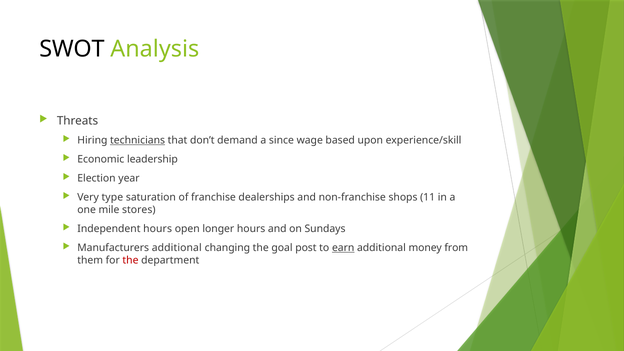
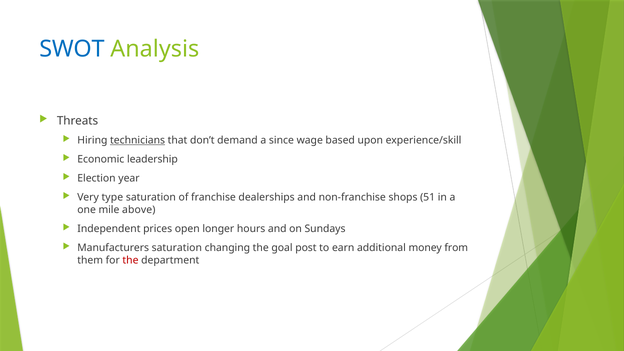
SWOT colour: black -> blue
11: 11 -> 51
stores: stores -> above
Independent hours: hours -> prices
Manufacturers additional: additional -> saturation
earn underline: present -> none
